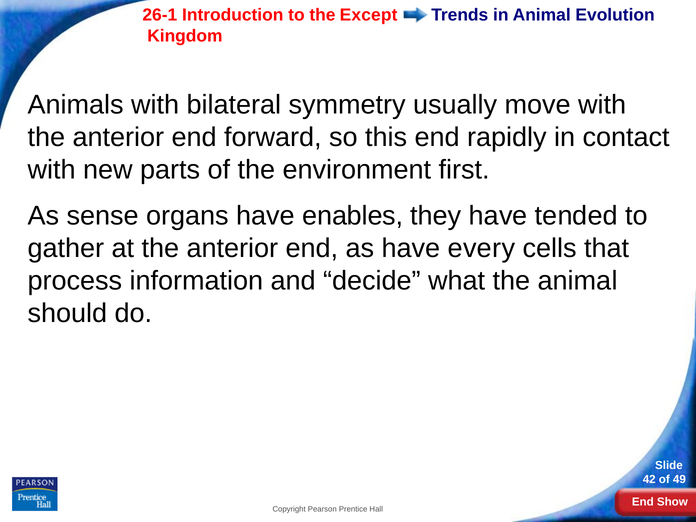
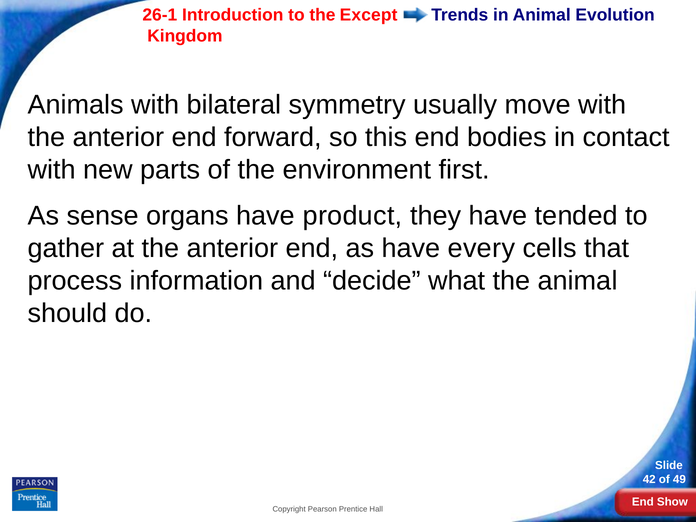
rapidly: rapidly -> bodies
enables: enables -> product
